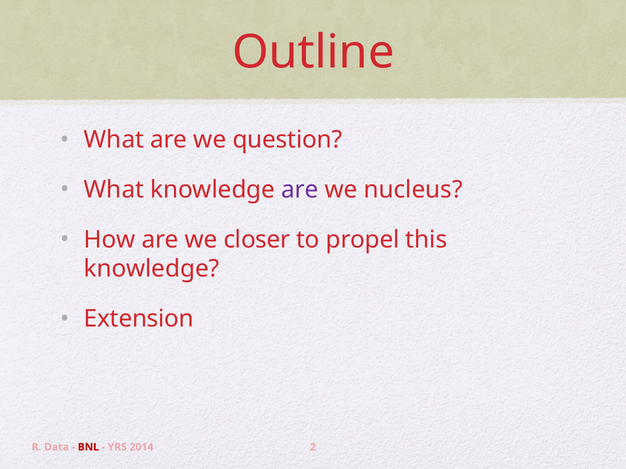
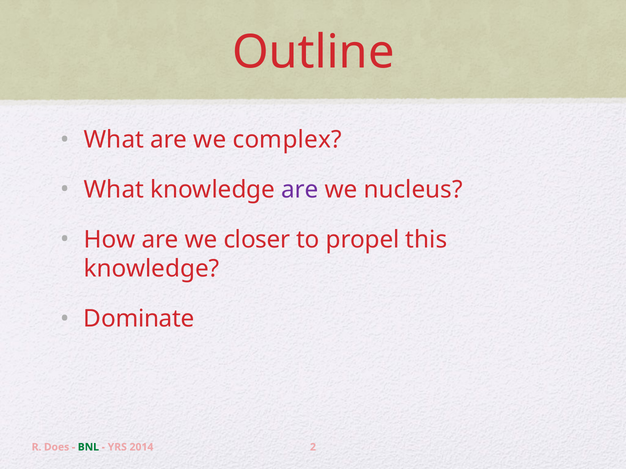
question: question -> complex
Extension: Extension -> Dominate
Data: Data -> Does
BNL colour: red -> green
